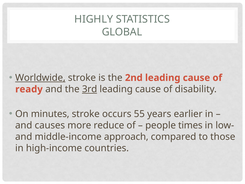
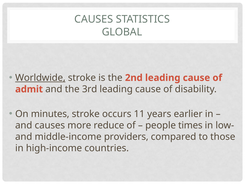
HIGHLY at (94, 19): HIGHLY -> CAUSES
ready: ready -> admit
3rd underline: present -> none
55: 55 -> 11
approach: approach -> providers
